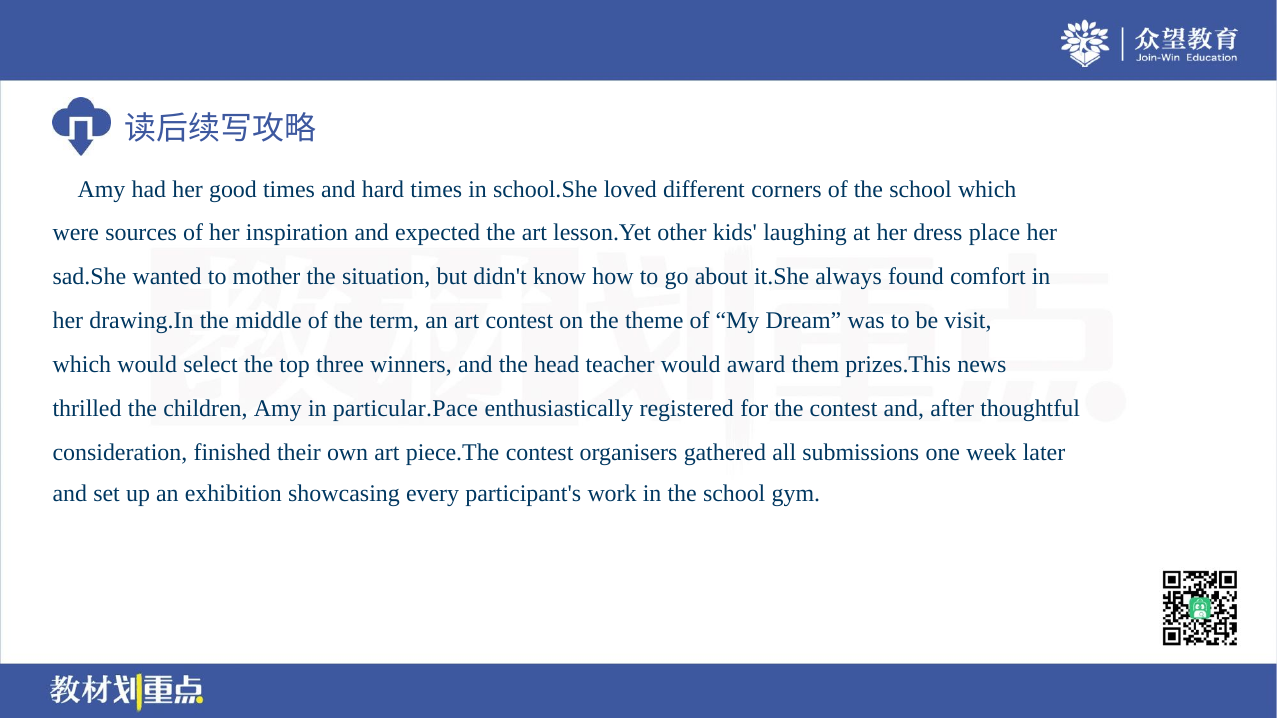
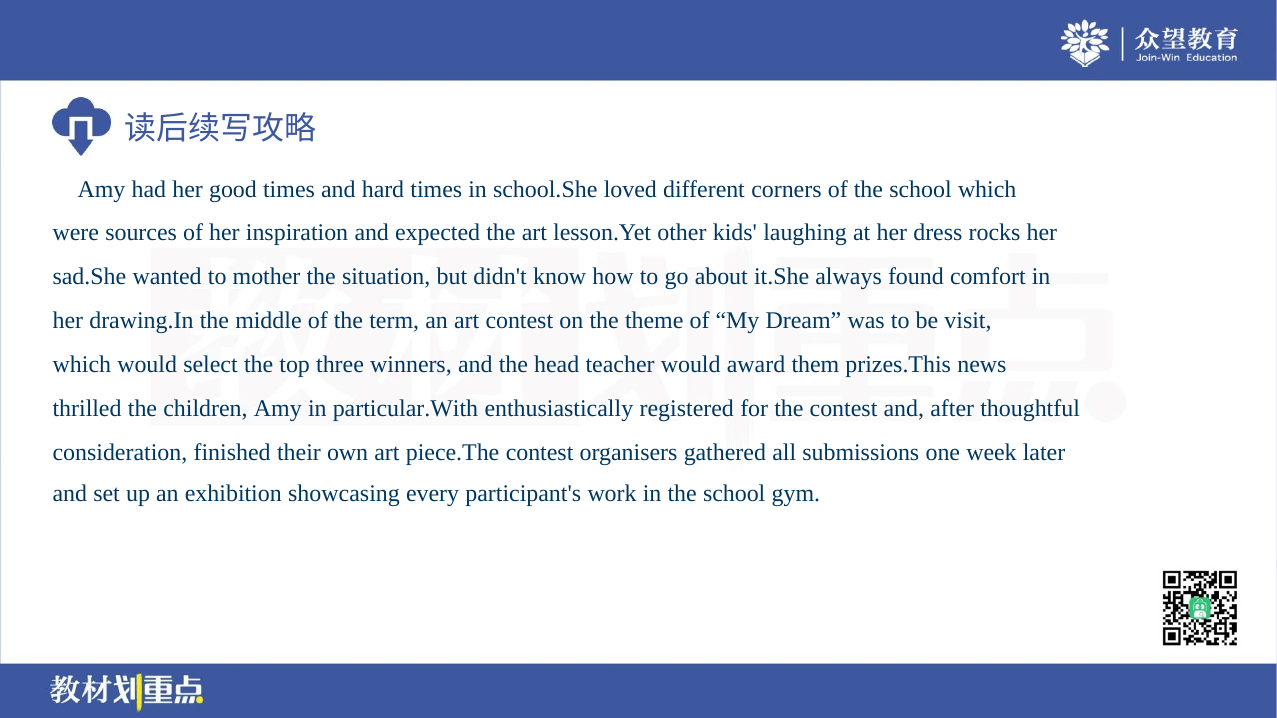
place: place -> rocks
particular.Pace: particular.Pace -> particular.With
